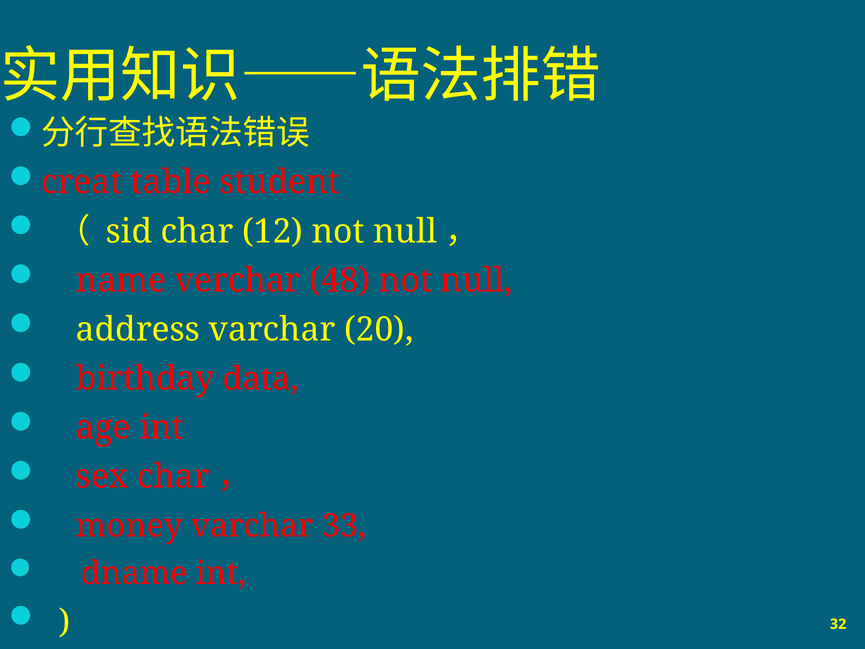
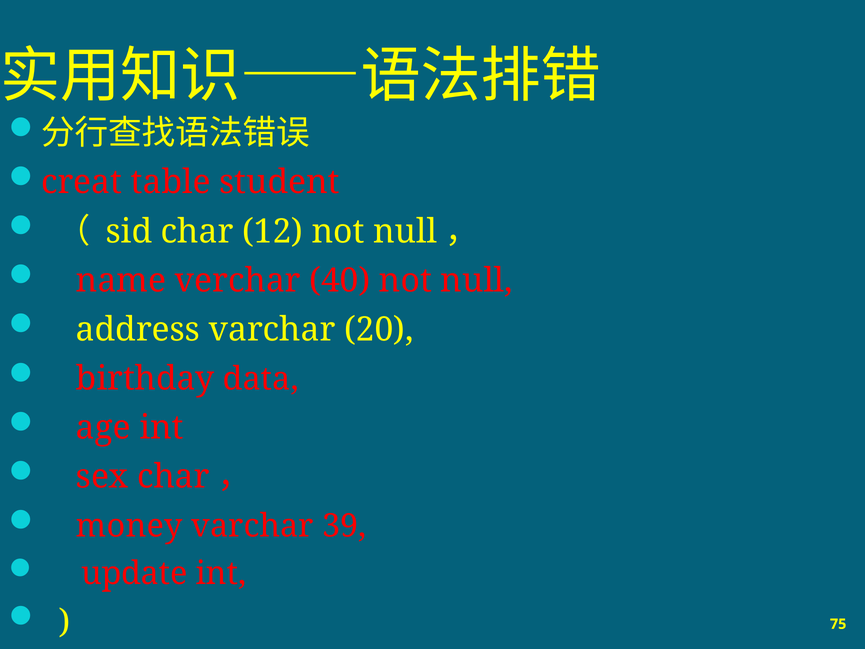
48: 48 -> 40
33: 33 -> 39
dname: dname -> update
32: 32 -> 75
